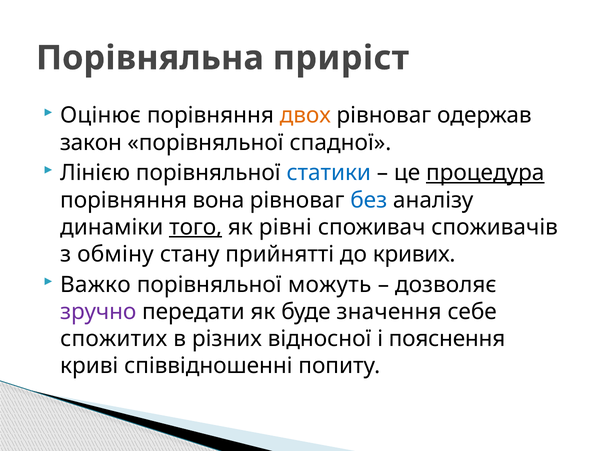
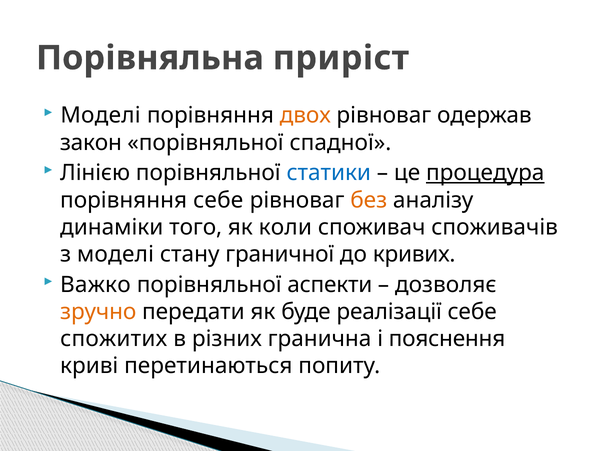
Оцінює at (101, 116): Оцінює -> Моделі
порівняння вона: вона -> себе
без colour: blue -> orange
того underline: present -> none
рівні: рівні -> коли
з обміну: обміну -> моделі
прийнятті: прийнятті -> граничної
можуть: можуть -> аспекти
зручно colour: purple -> orange
значення: значення -> реалізації
відносної: відносної -> гранична
співвідношенні: співвідношенні -> перетинаються
